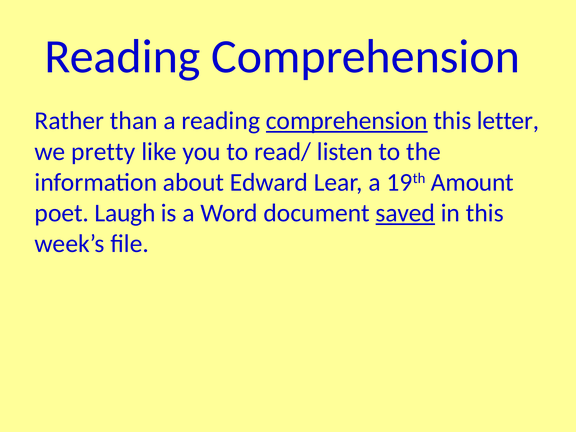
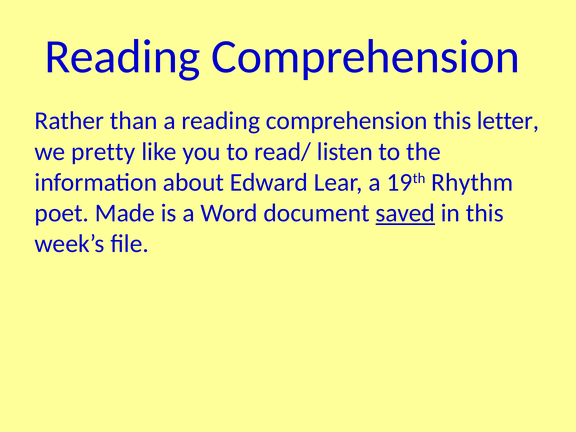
comprehension at (347, 121) underline: present -> none
Amount: Amount -> Rhythm
Laugh: Laugh -> Made
